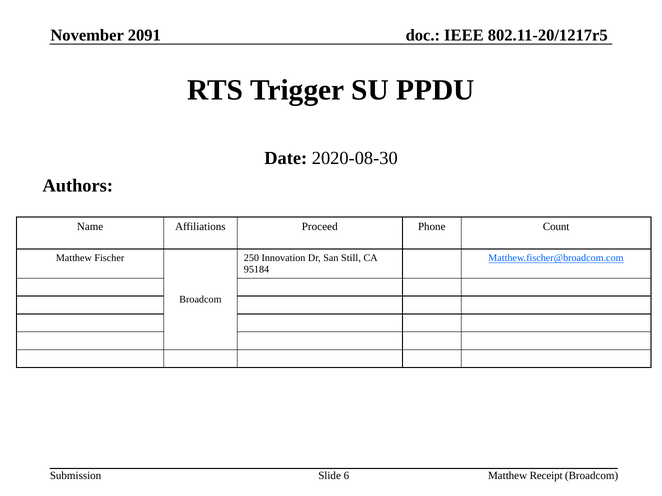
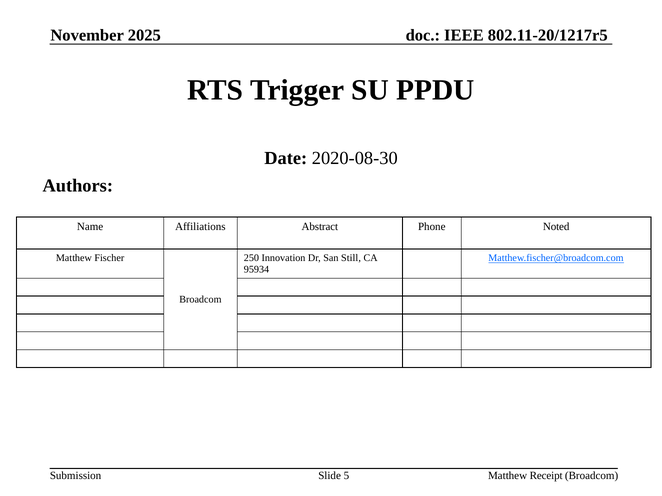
2091: 2091 -> 2025
Proceed: Proceed -> Abstract
Count: Count -> Noted
95184: 95184 -> 95934
6: 6 -> 5
